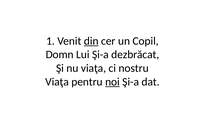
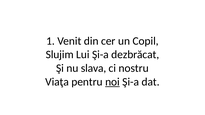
din underline: present -> none
Domn: Domn -> Slujim
nu viaţa: viaţa -> slava
